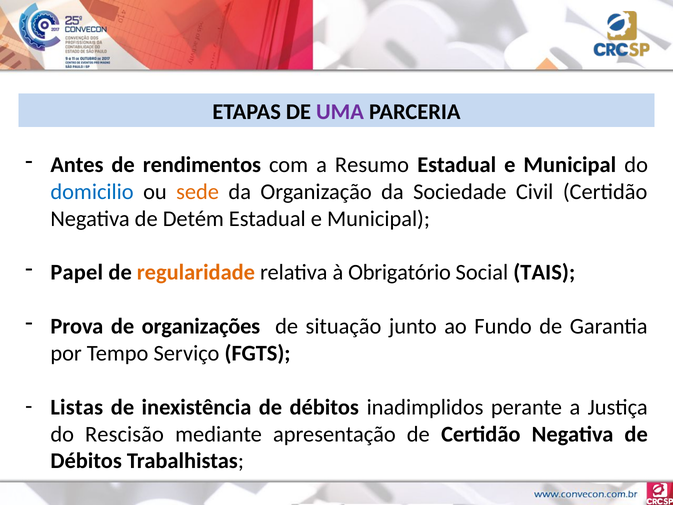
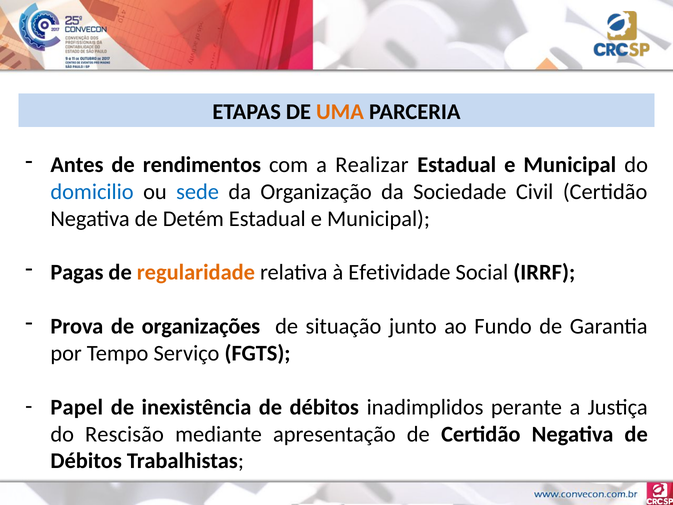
UMA colour: purple -> orange
Resumo: Resumo -> Realizar
sede colour: orange -> blue
Papel: Papel -> Pagas
Obrigatório: Obrigatório -> Efetividade
TAIS: TAIS -> IRRF
Listas: Listas -> Papel
